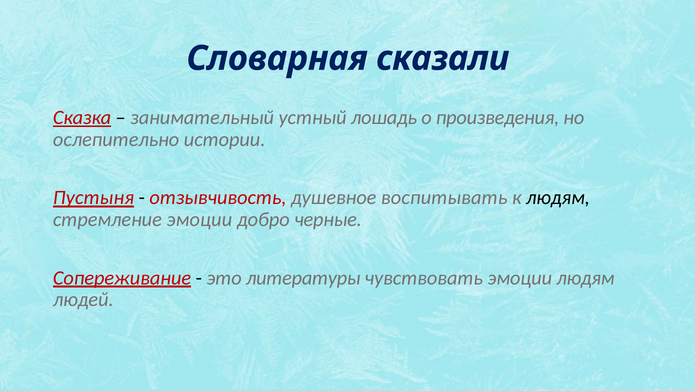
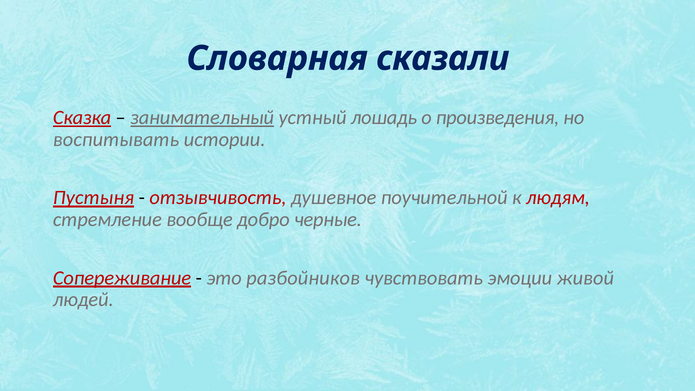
занимательный underline: none -> present
ослепительно: ослепительно -> воспитывать
воспитывать: воспитывать -> поучительной
людям at (558, 198) colour: black -> red
стремление эмоции: эмоции -> вообще
литературы: литературы -> разбойников
эмоции людям: людям -> живой
